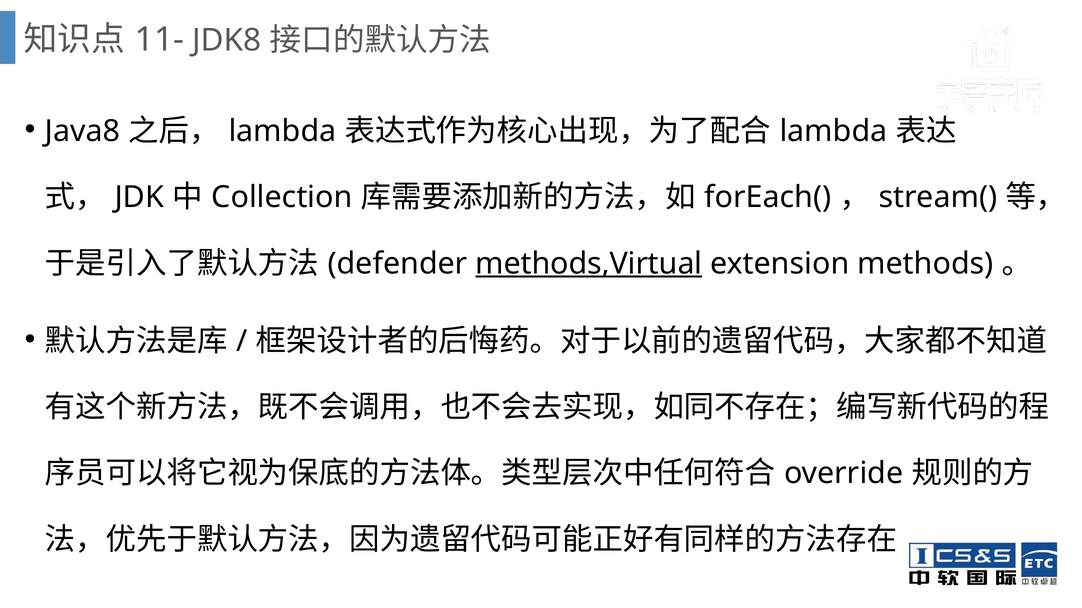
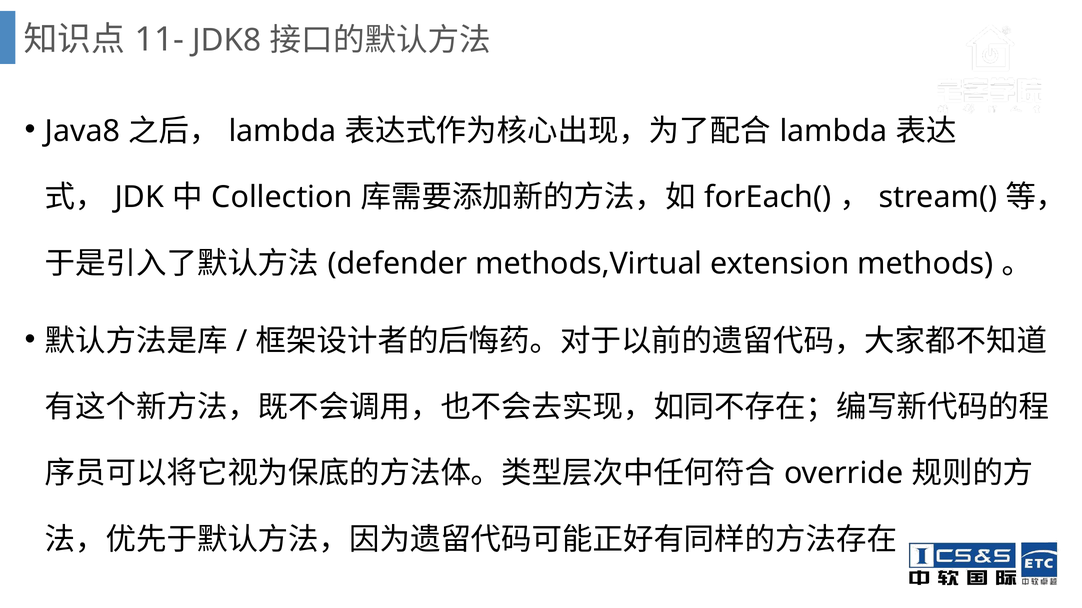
methods,Virtual underline: present -> none
